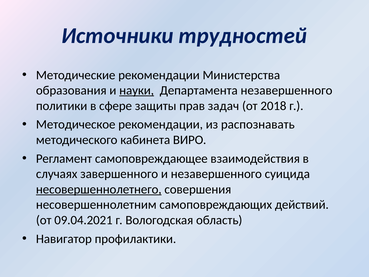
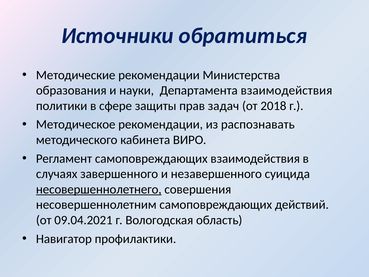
трудностей: трудностей -> обратиться
науки underline: present -> none
Департамента незавершенного: незавершенного -> взаимодействия
Регламент самоповреждающее: самоповреждающее -> самоповреждающих
